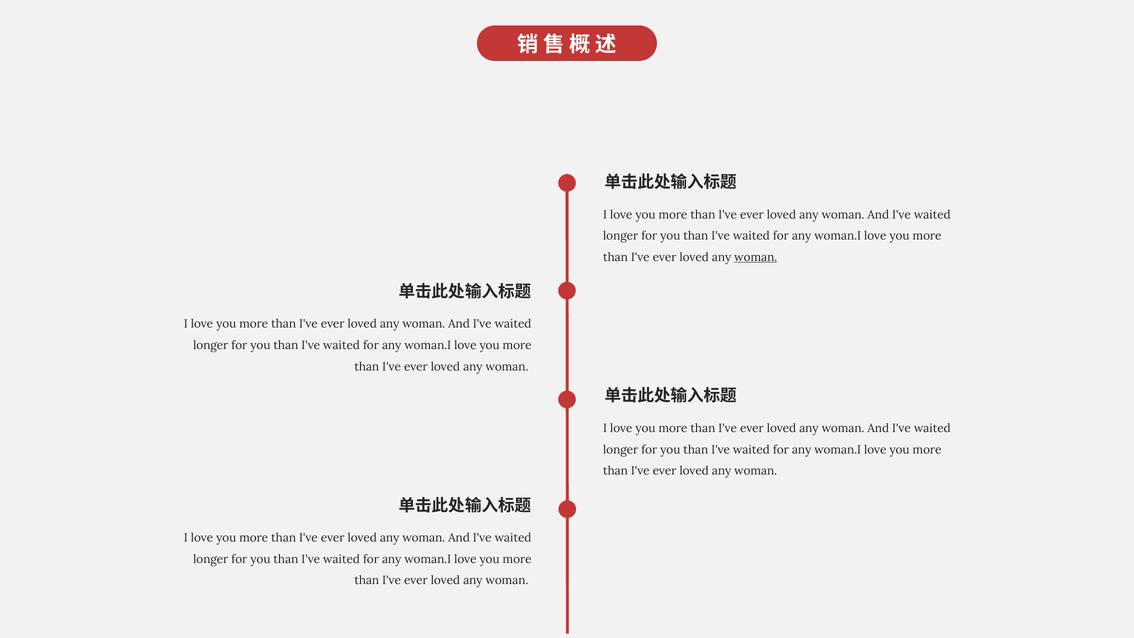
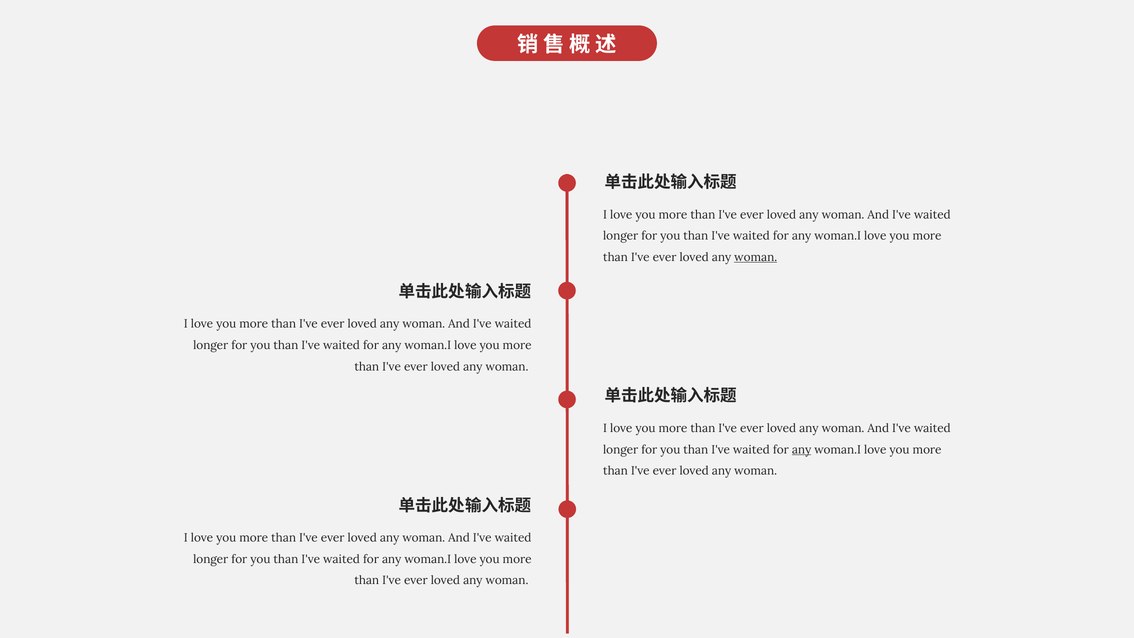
any at (802, 450) underline: none -> present
